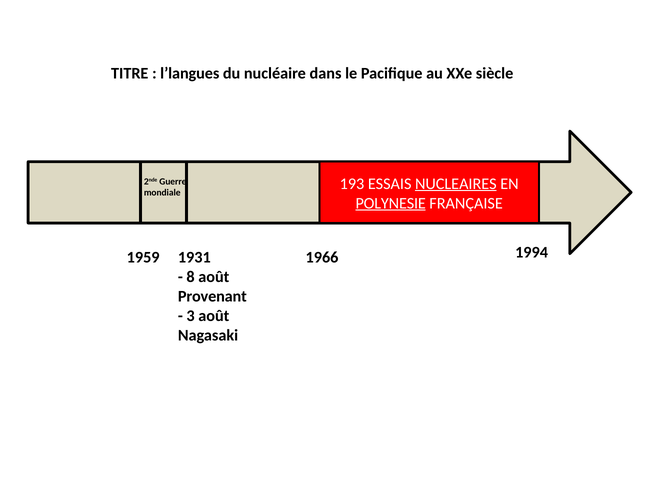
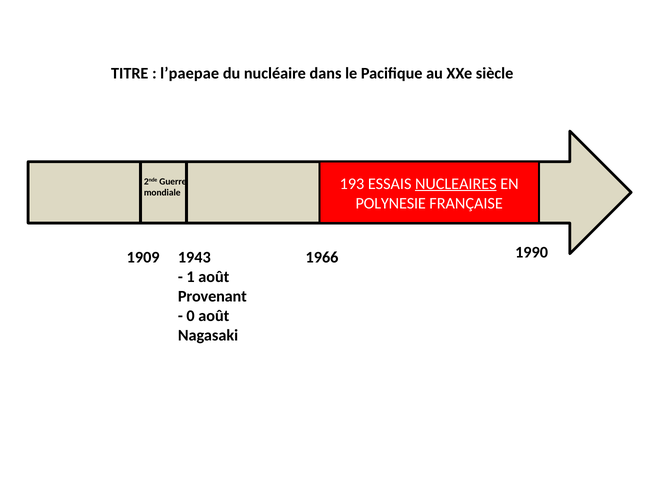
l’langues: l’langues -> l’paepae
POLYNESIE underline: present -> none
1959: 1959 -> 1909
1931: 1931 -> 1943
1994: 1994 -> 1990
8: 8 -> 1
3: 3 -> 0
